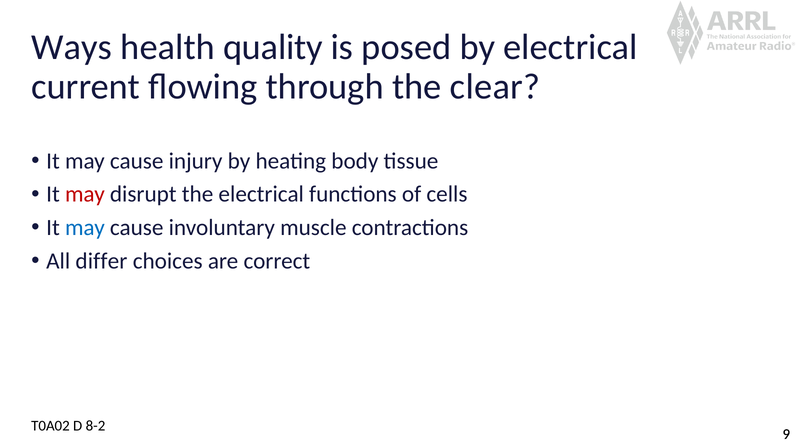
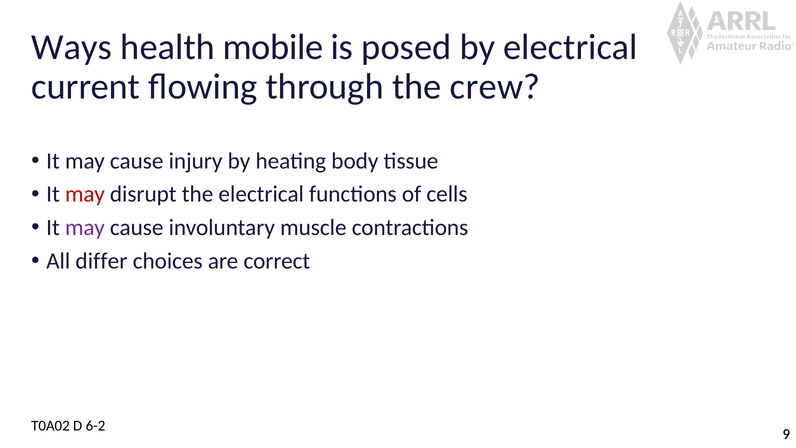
quality: quality -> mobile
clear: clear -> crew
may at (85, 228) colour: blue -> purple
8-2: 8-2 -> 6-2
